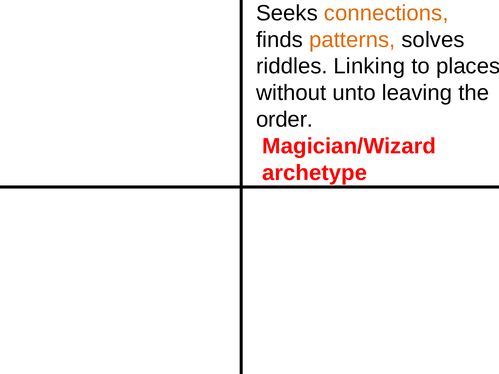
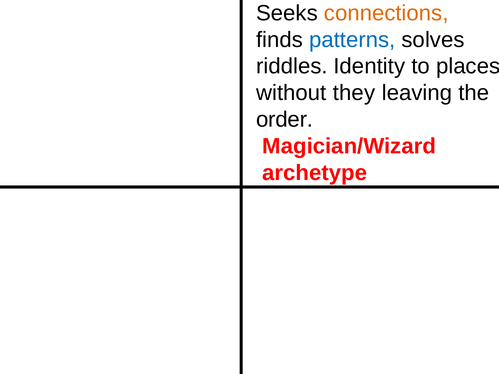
patterns colour: orange -> blue
Linking: Linking -> Identity
unto: unto -> they
